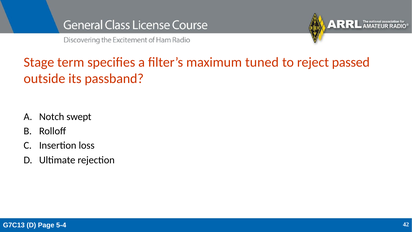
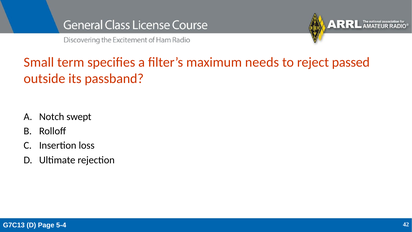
Stage: Stage -> Small
tuned: tuned -> needs
